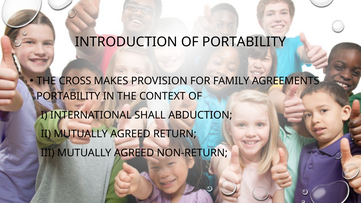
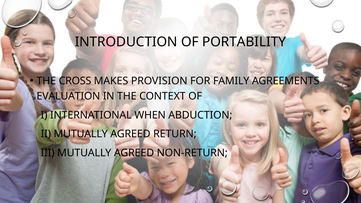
PORTABILITY at (68, 96): PORTABILITY -> EVALUATION
SHALL: SHALL -> WHEN
